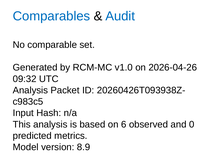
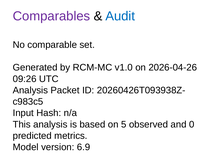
Comparables colour: blue -> purple
09:32: 09:32 -> 09:26
6: 6 -> 5
8.9: 8.9 -> 6.9
